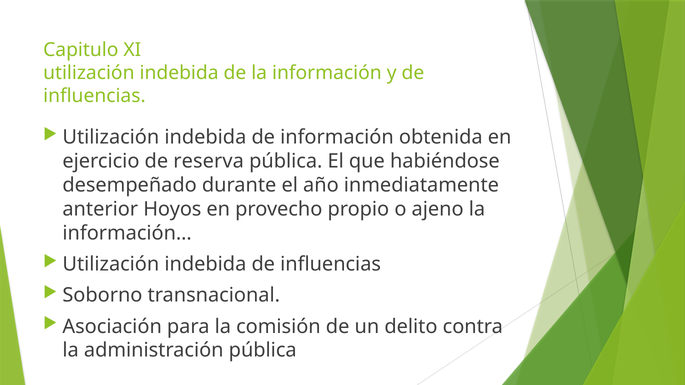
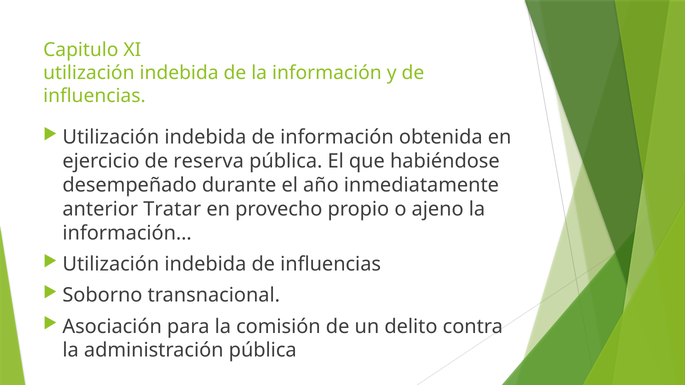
Hoyos: Hoyos -> Tratar
